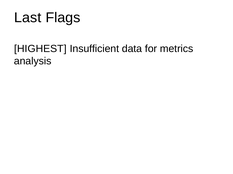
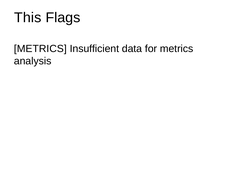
Last: Last -> This
HIGHEST at (40, 49): HIGHEST -> METRICS
